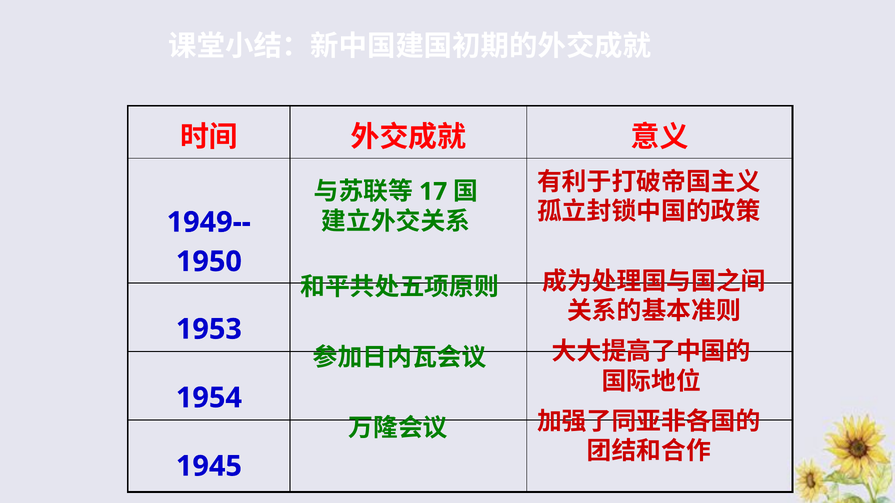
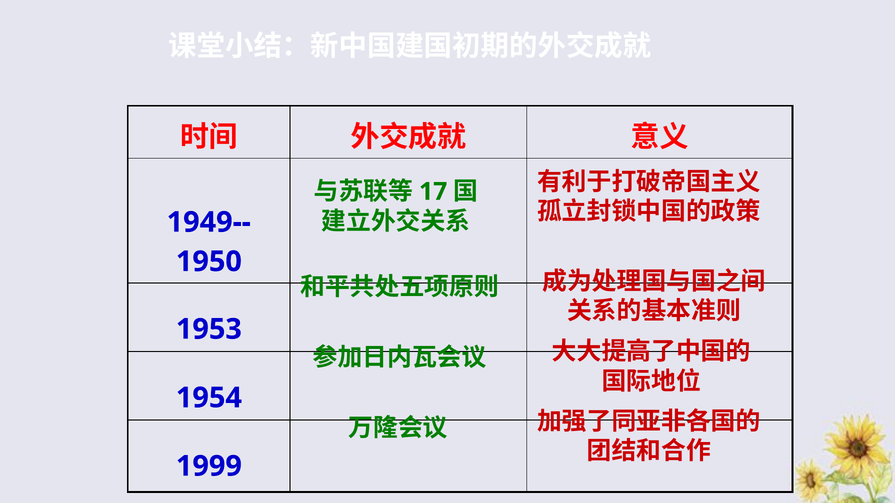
1945: 1945 -> 1999
